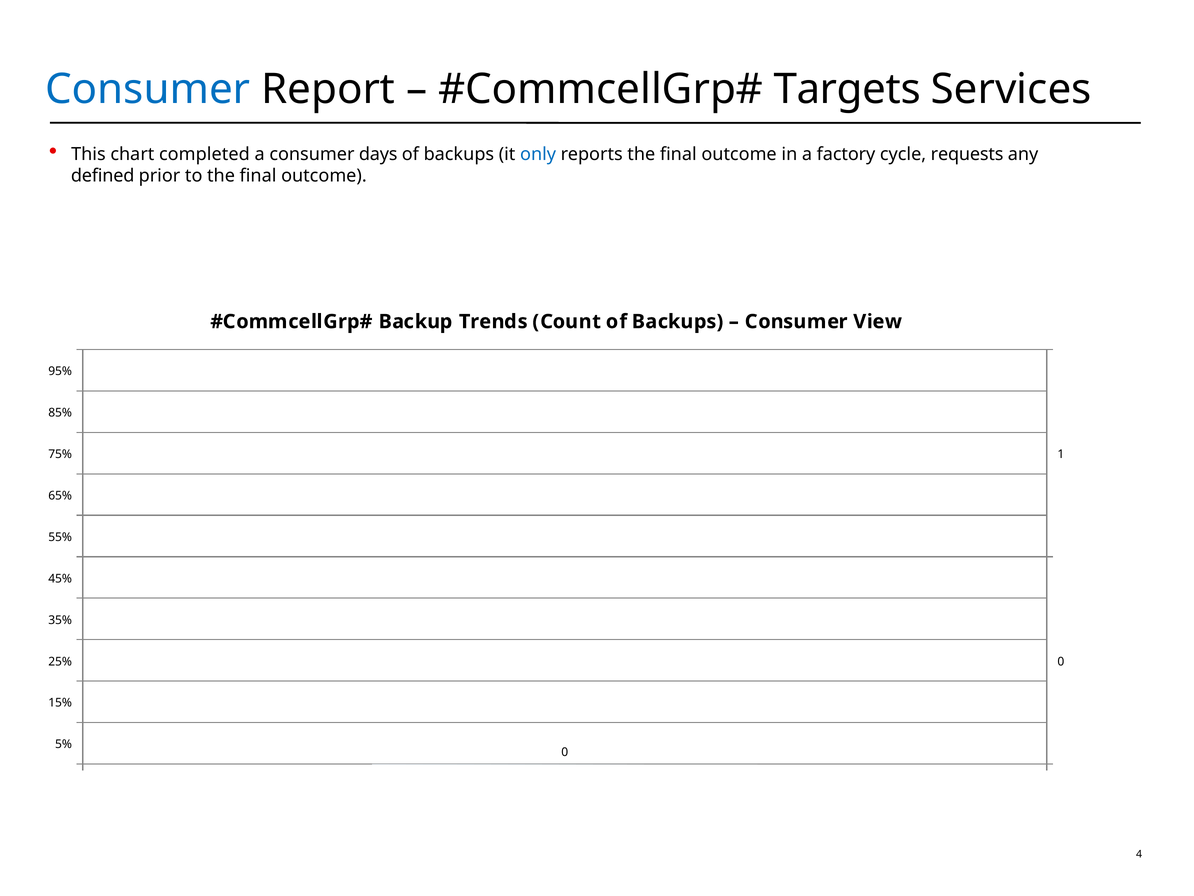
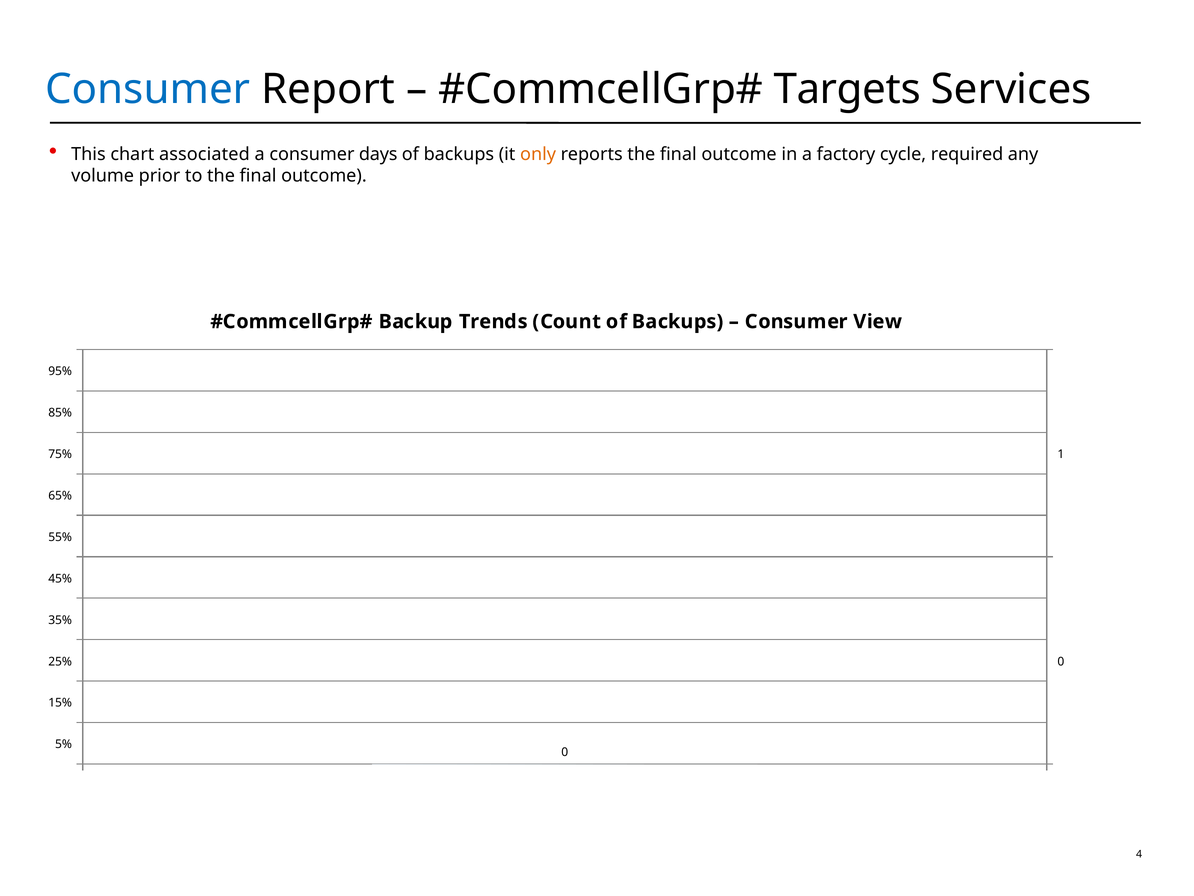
completed: completed -> associated
only colour: blue -> orange
requests: requests -> required
defined: defined -> volume
